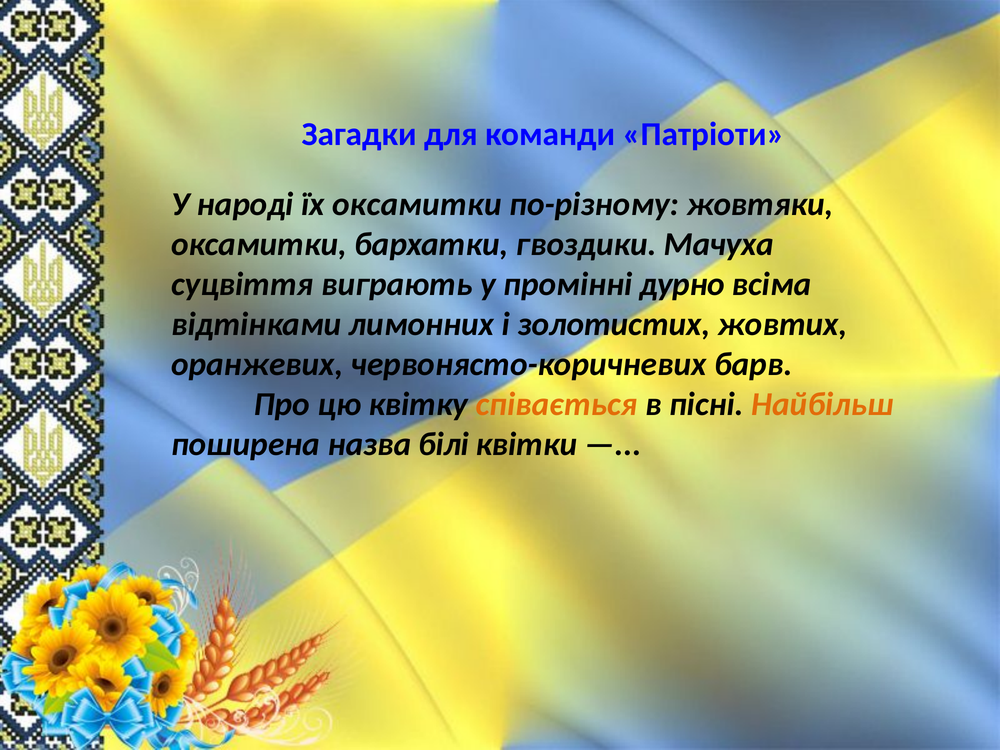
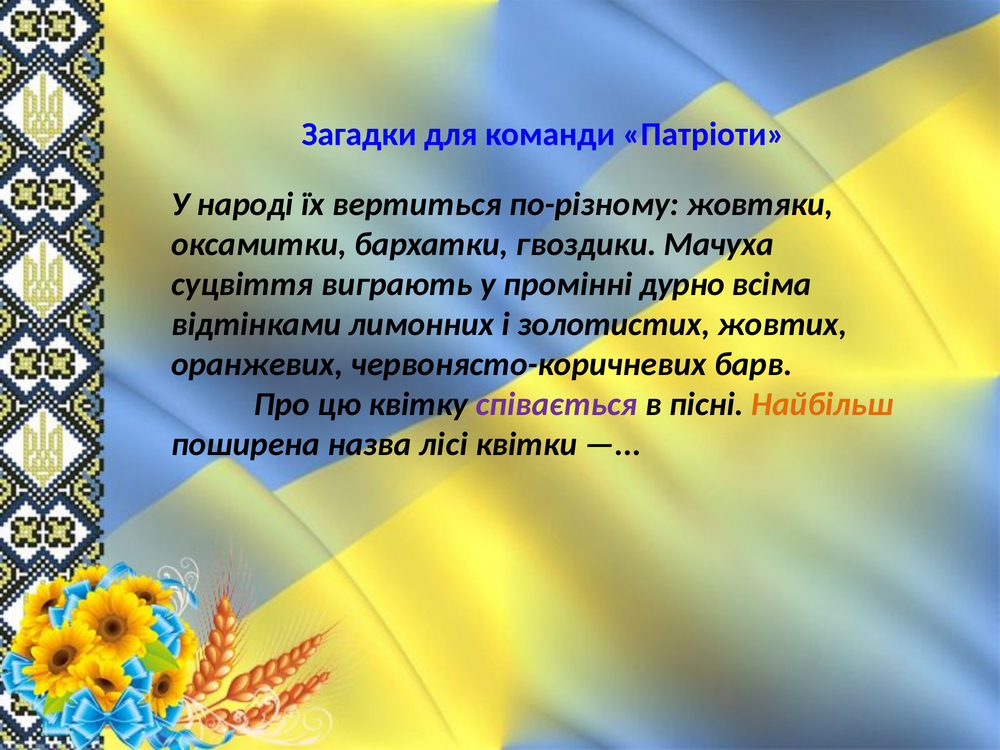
їх оксамитки: оксамитки -> вертиться
співається colour: orange -> purple
білі: білі -> лісі
